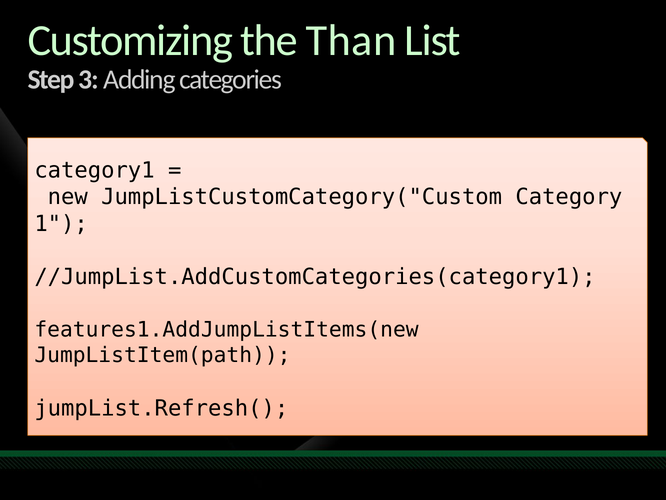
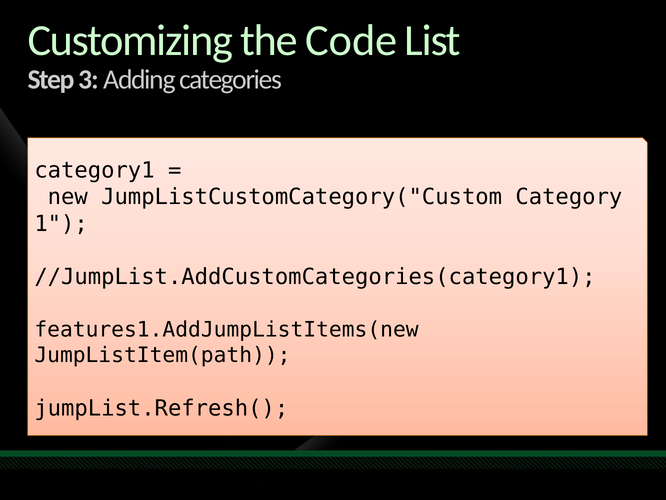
Than: Than -> Code
